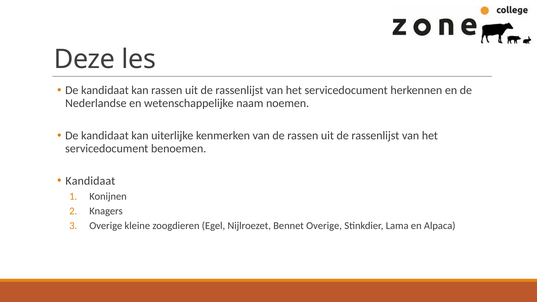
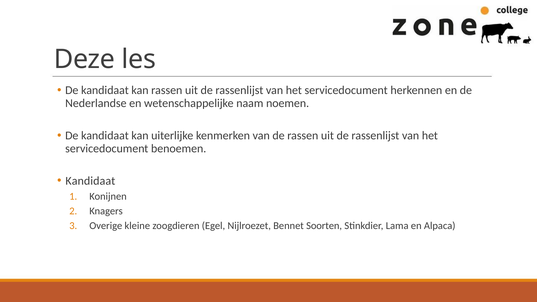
Bennet Overige: Overige -> Soorten
